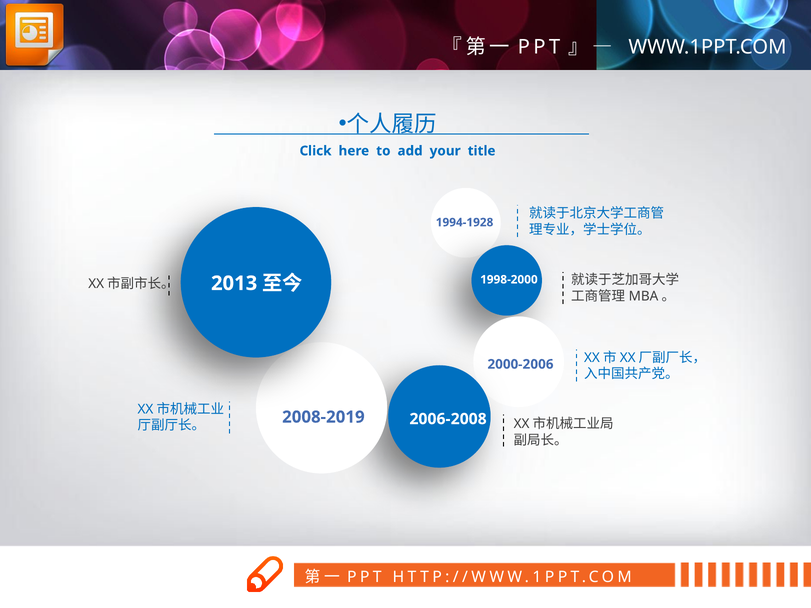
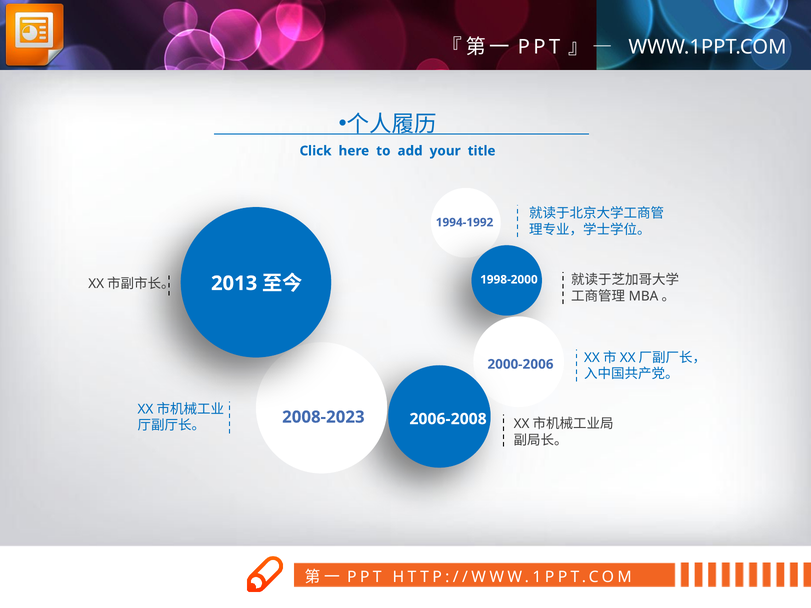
1994-1928: 1994-1928 -> 1994-1992
2008-2019: 2008-2019 -> 2008-2023
